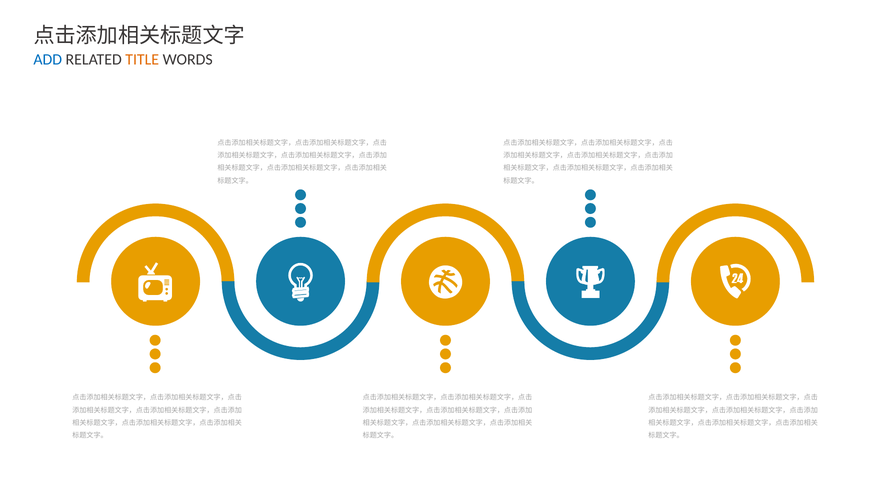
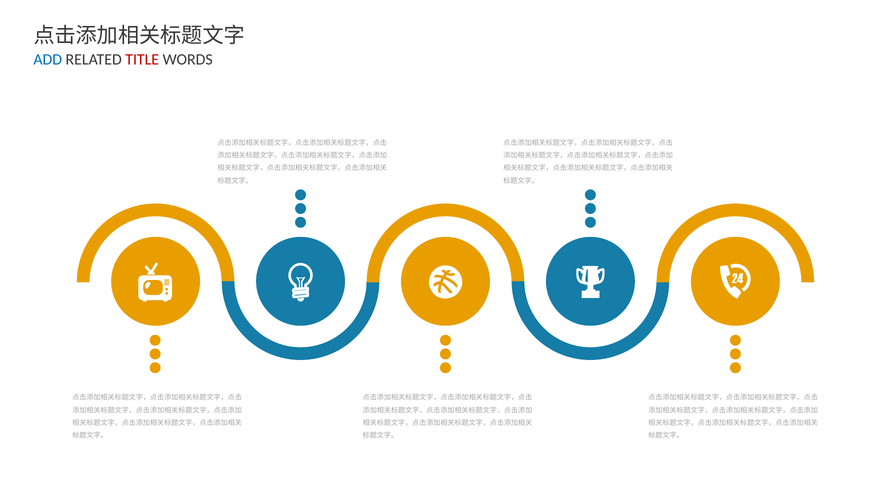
TITLE colour: orange -> red
